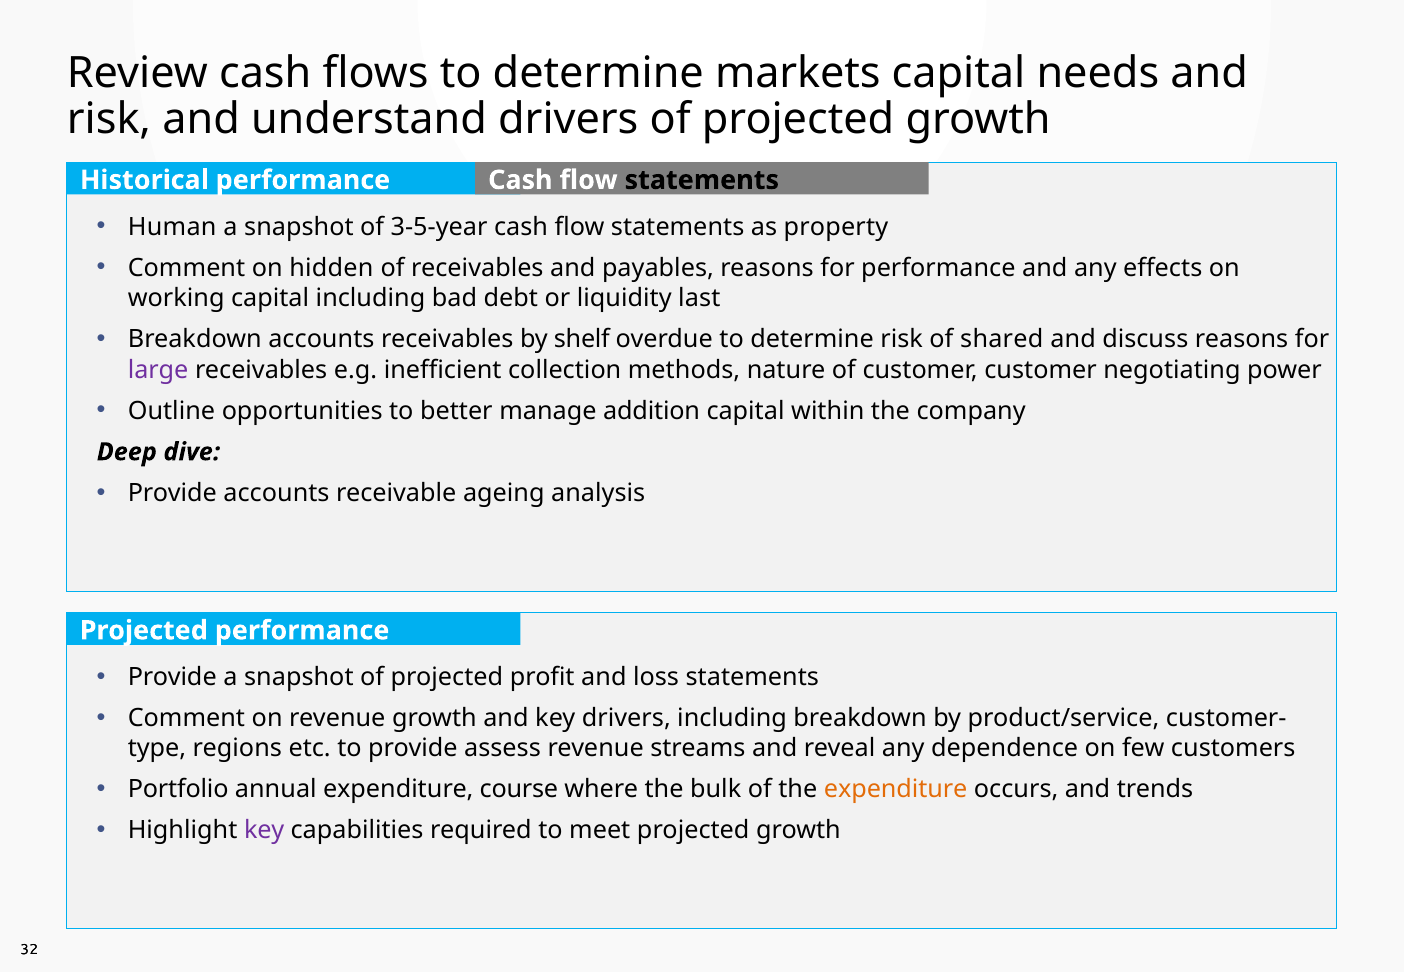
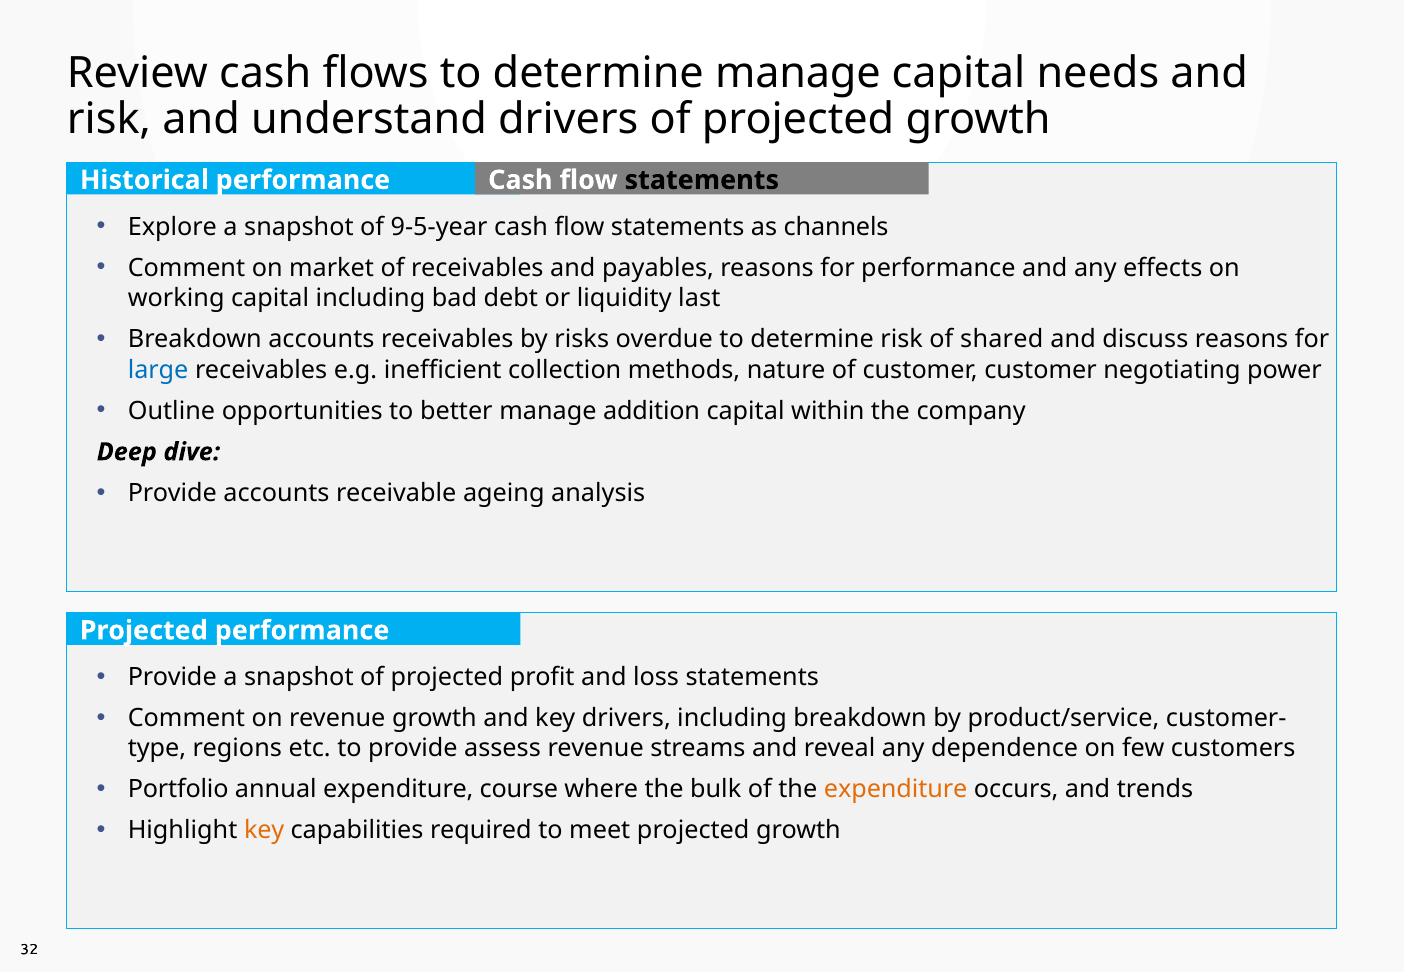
determine markets: markets -> manage
Human: Human -> Explore
3-5-year: 3-5-year -> 9-5-year
property: property -> channels
hidden: hidden -> market
shelf: shelf -> risks
large colour: purple -> blue
key at (264, 831) colour: purple -> orange
